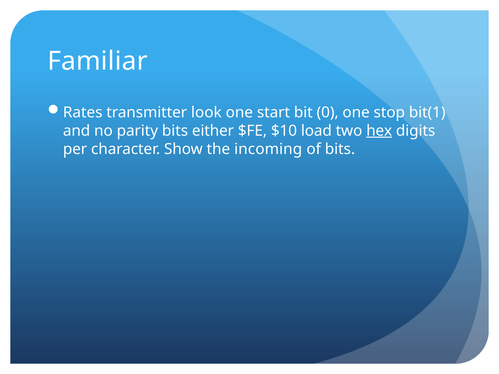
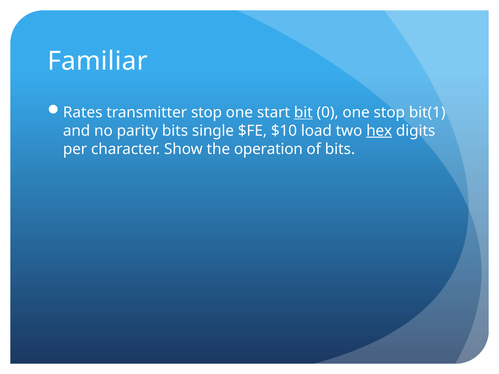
transmitter look: look -> stop
bit underline: none -> present
either: either -> single
incoming: incoming -> operation
